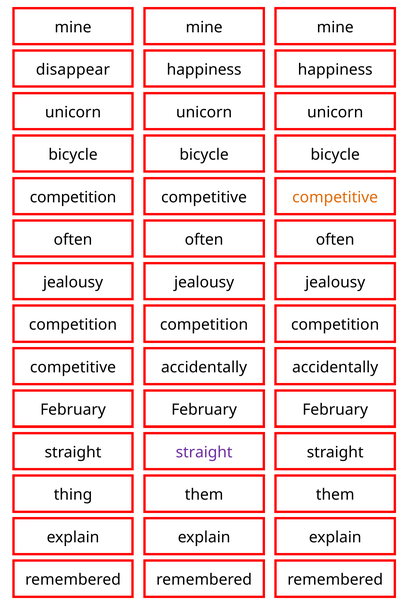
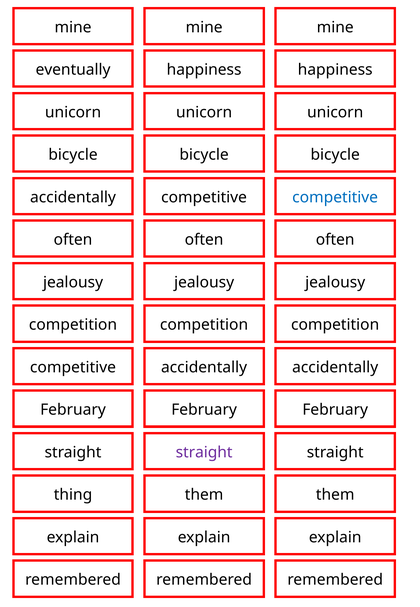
disappear: disappear -> eventually
competition at (73, 197): competition -> accidentally
competitive at (335, 197) colour: orange -> blue
